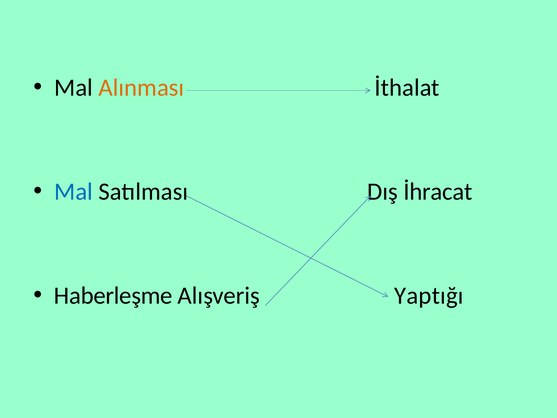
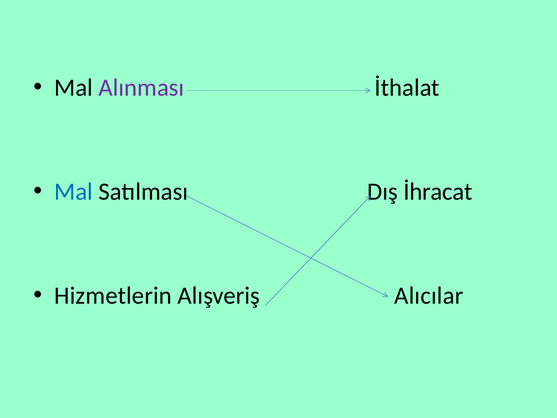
Alınması colour: orange -> purple
Haberleşme: Haberleşme -> Hizmetlerin
Yaptığı: Yaptığı -> Alıcılar
